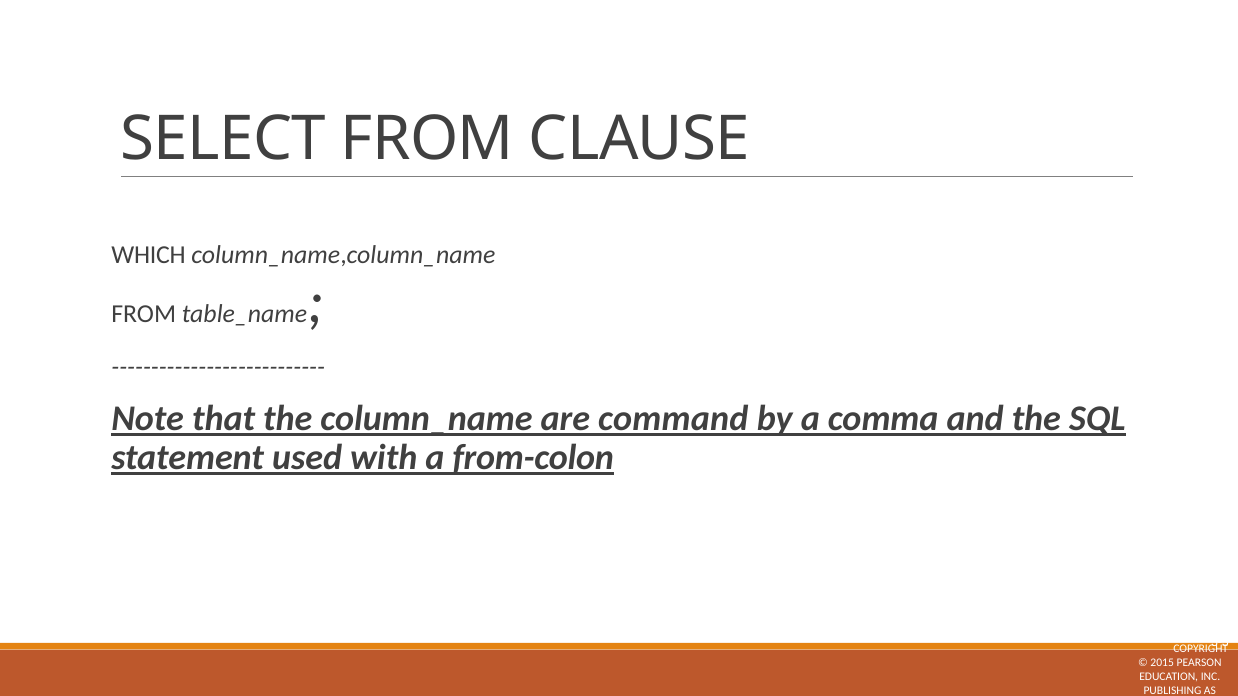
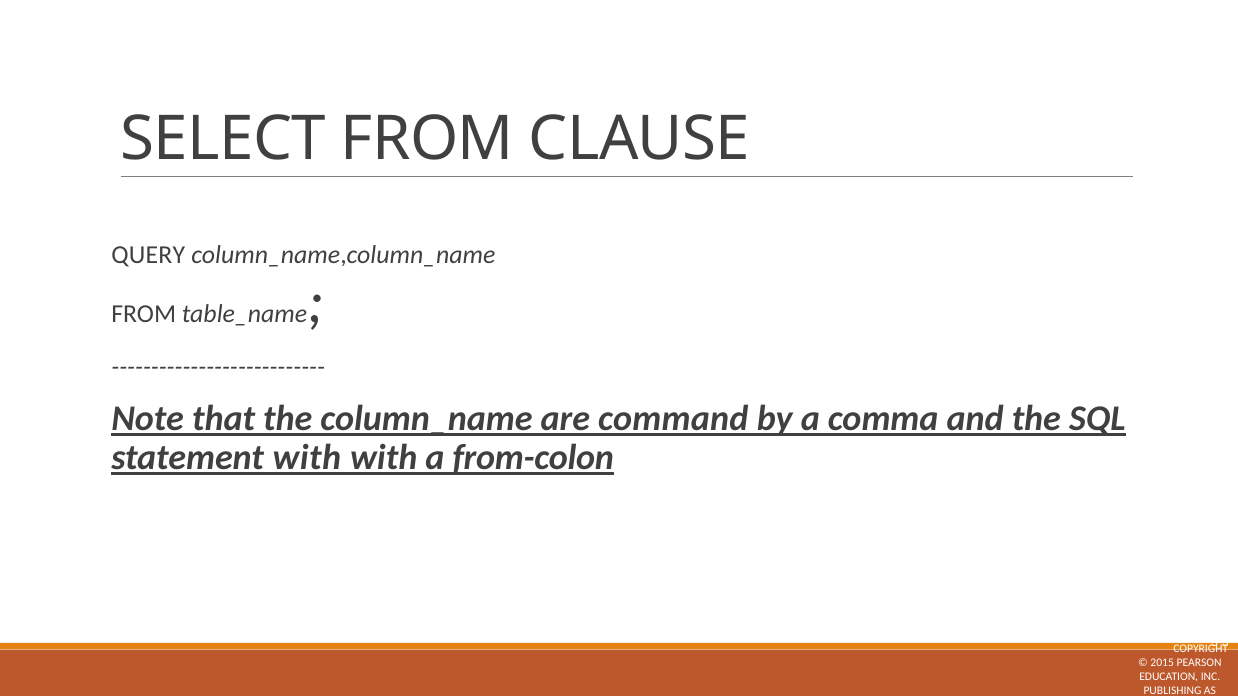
WHICH: WHICH -> QUERY
statement used: used -> with
